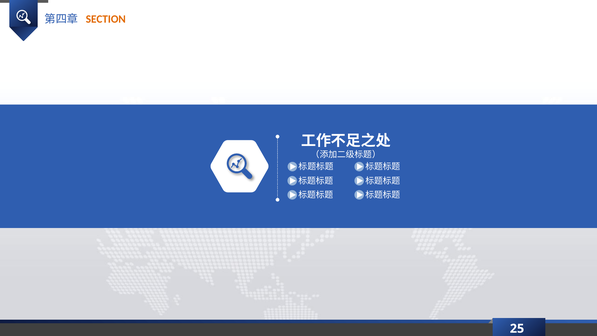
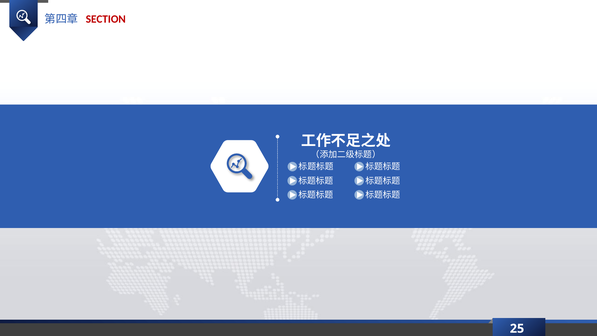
SECTION colour: orange -> red
